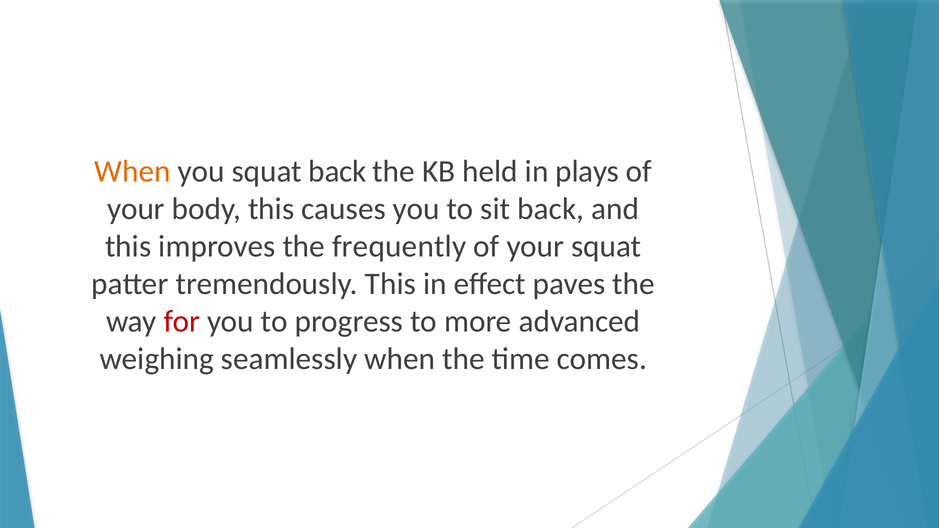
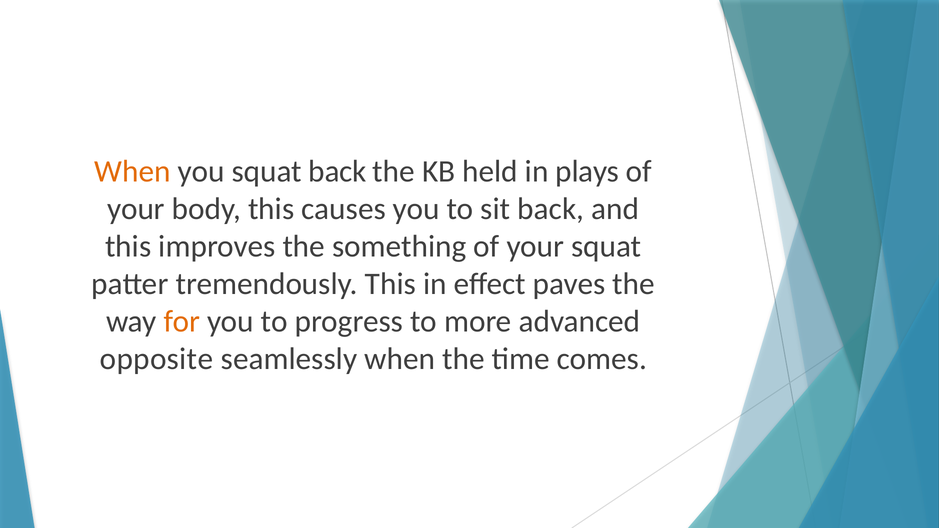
frequently: frequently -> something
for colour: red -> orange
weighing: weighing -> opposite
